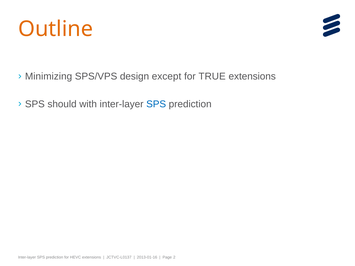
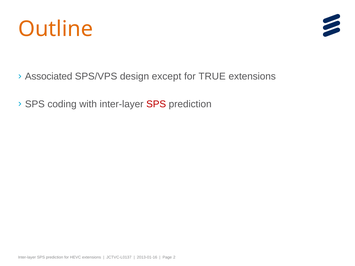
Minimizing: Minimizing -> Associated
should: should -> coding
SPS at (156, 104) colour: blue -> red
